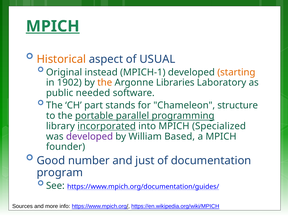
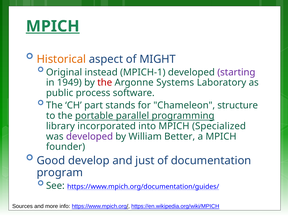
USUAL: USUAL -> MIGHT
starting colour: orange -> purple
1902: 1902 -> 1949
the at (105, 83) colour: orange -> red
Libraries: Libraries -> Systems
needed: needed -> process
incorporated underline: present -> none
Based: Based -> Better
number: number -> develop
